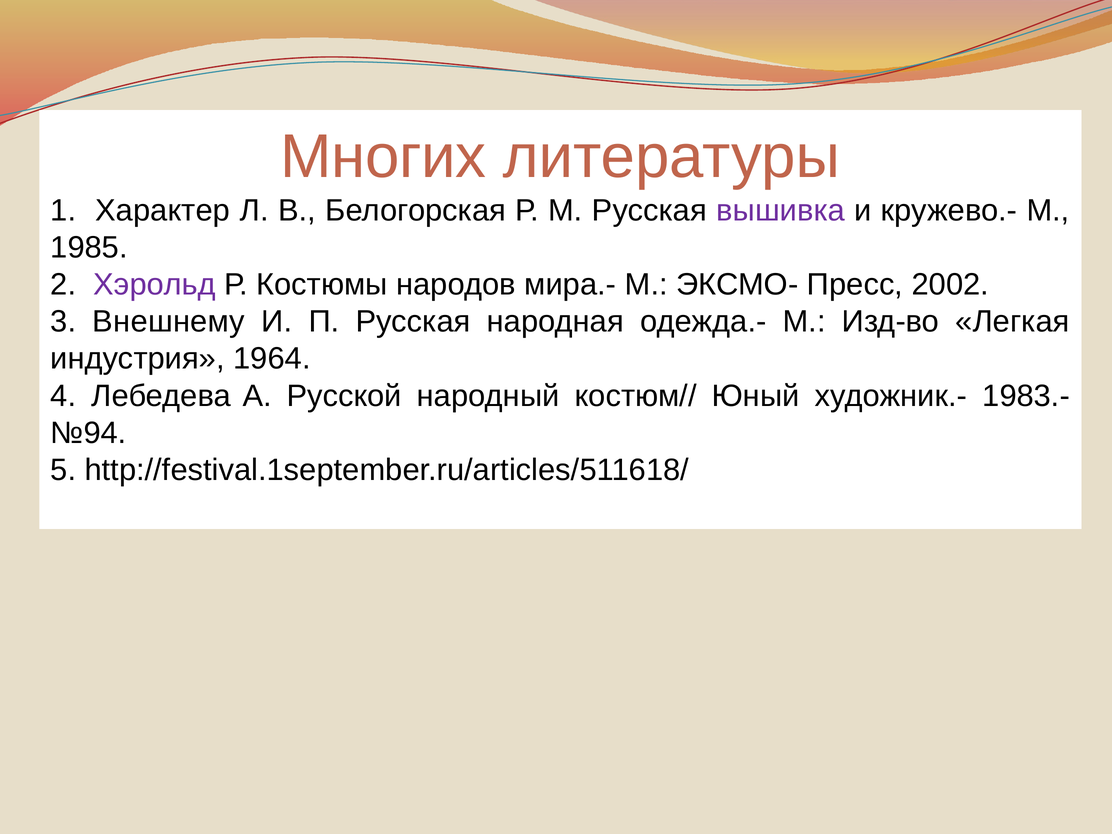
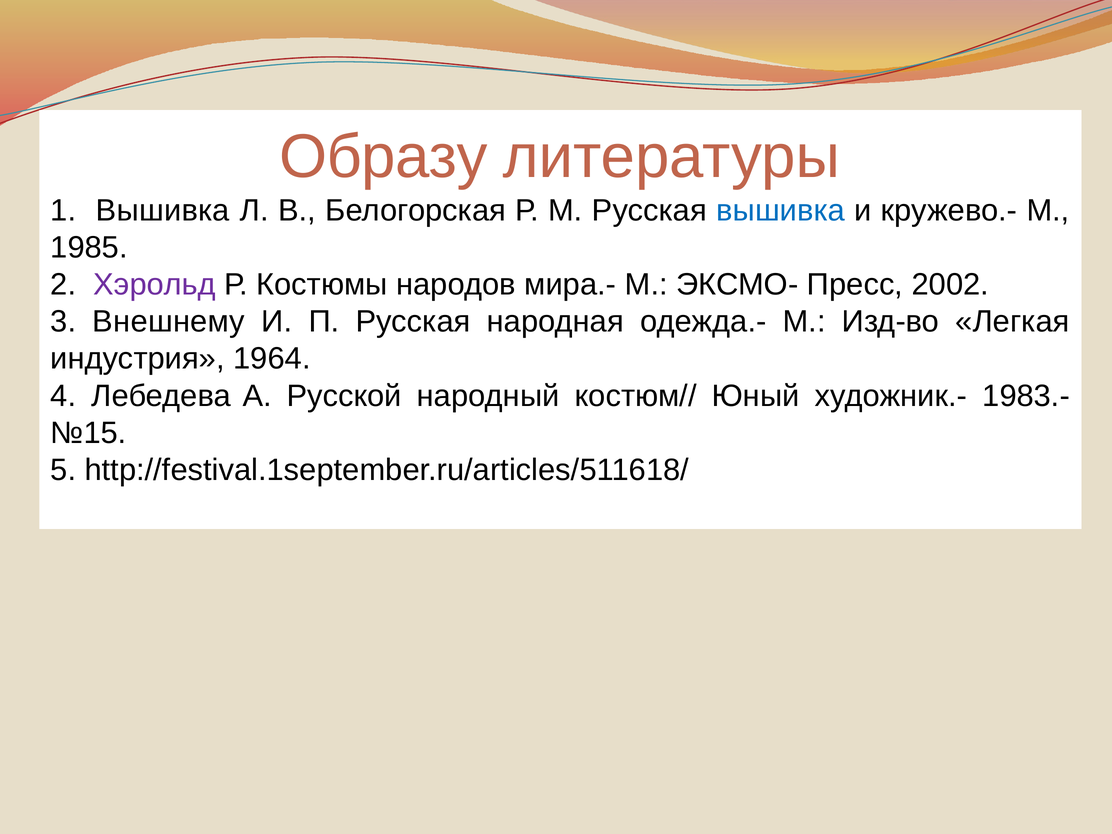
Многих: Многих -> Образу
1 Характер: Характер -> Вышивка
вышивка at (780, 210) colour: purple -> blue
№94: №94 -> №15
